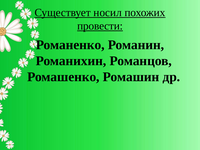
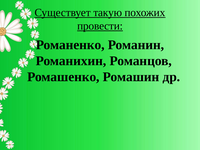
носил: носил -> такую
